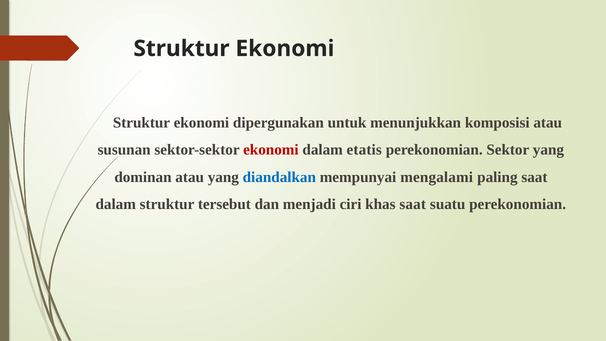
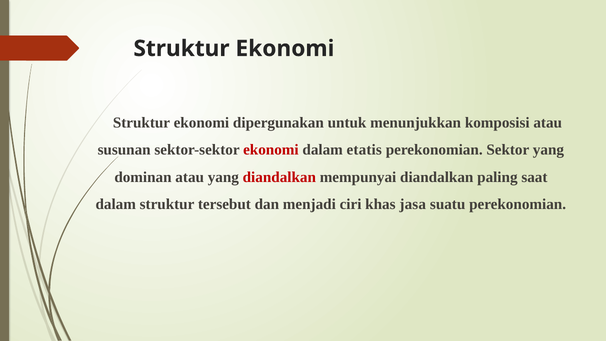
diandalkan at (279, 177) colour: blue -> red
mempunyai mengalami: mengalami -> diandalkan
khas saat: saat -> jasa
